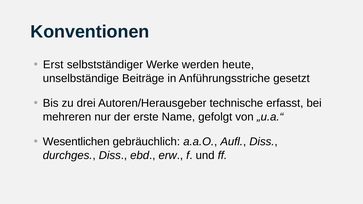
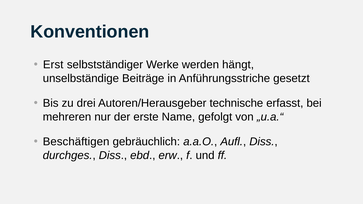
heute: heute -> hängt
Wesentlichen: Wesentlichen -> Beschäftigen
